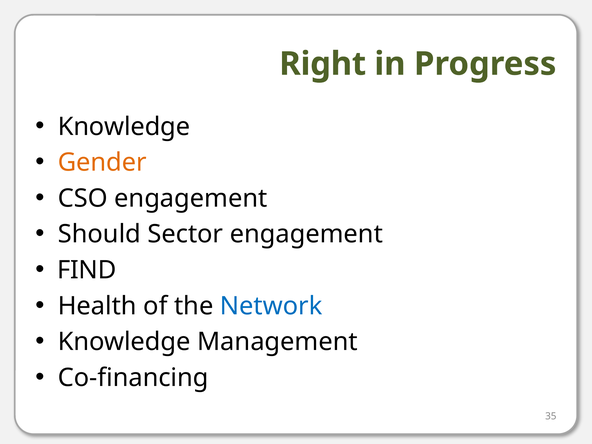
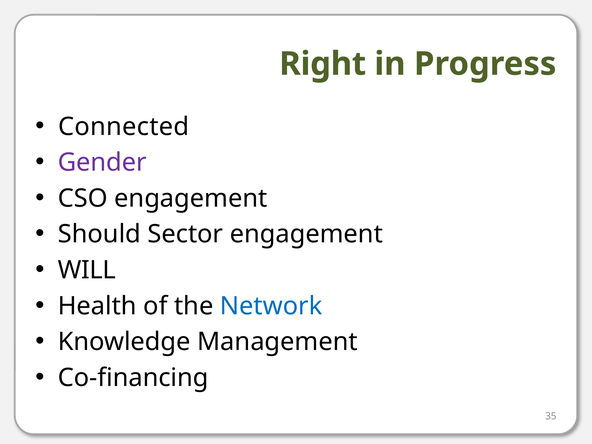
Knowledge at (124, 127): Knowledge -> Connected
Gender colour: orange -> purple
FIND: FIND -> WILL
